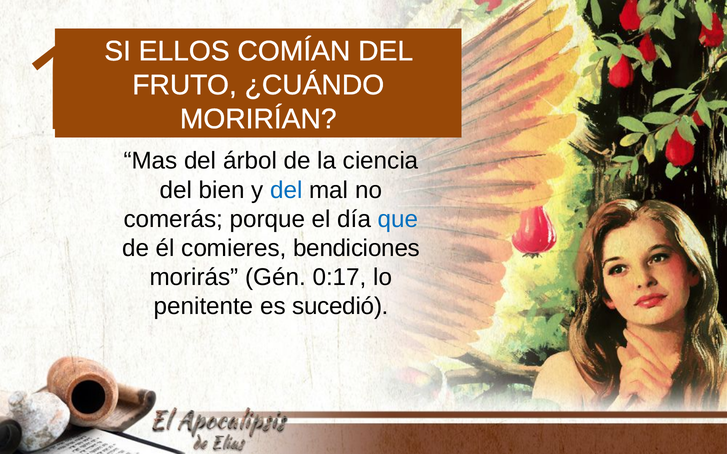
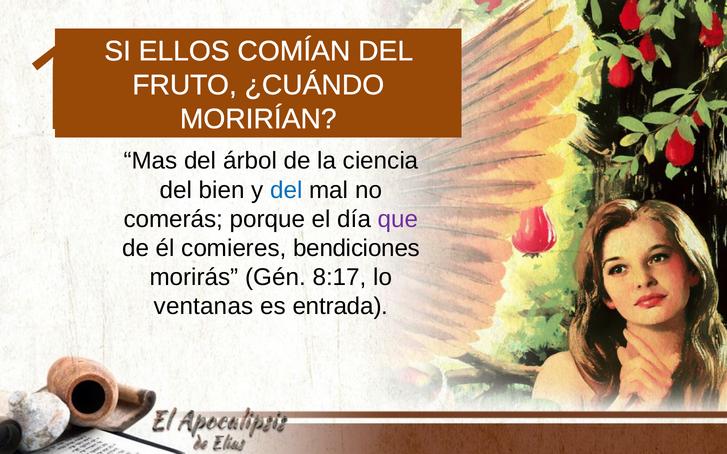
que colour: blue -> purple
0:17: 0:17 -> 8:17
penitente: penitente -> ventanas
sucedió: sucedió -> entrada
